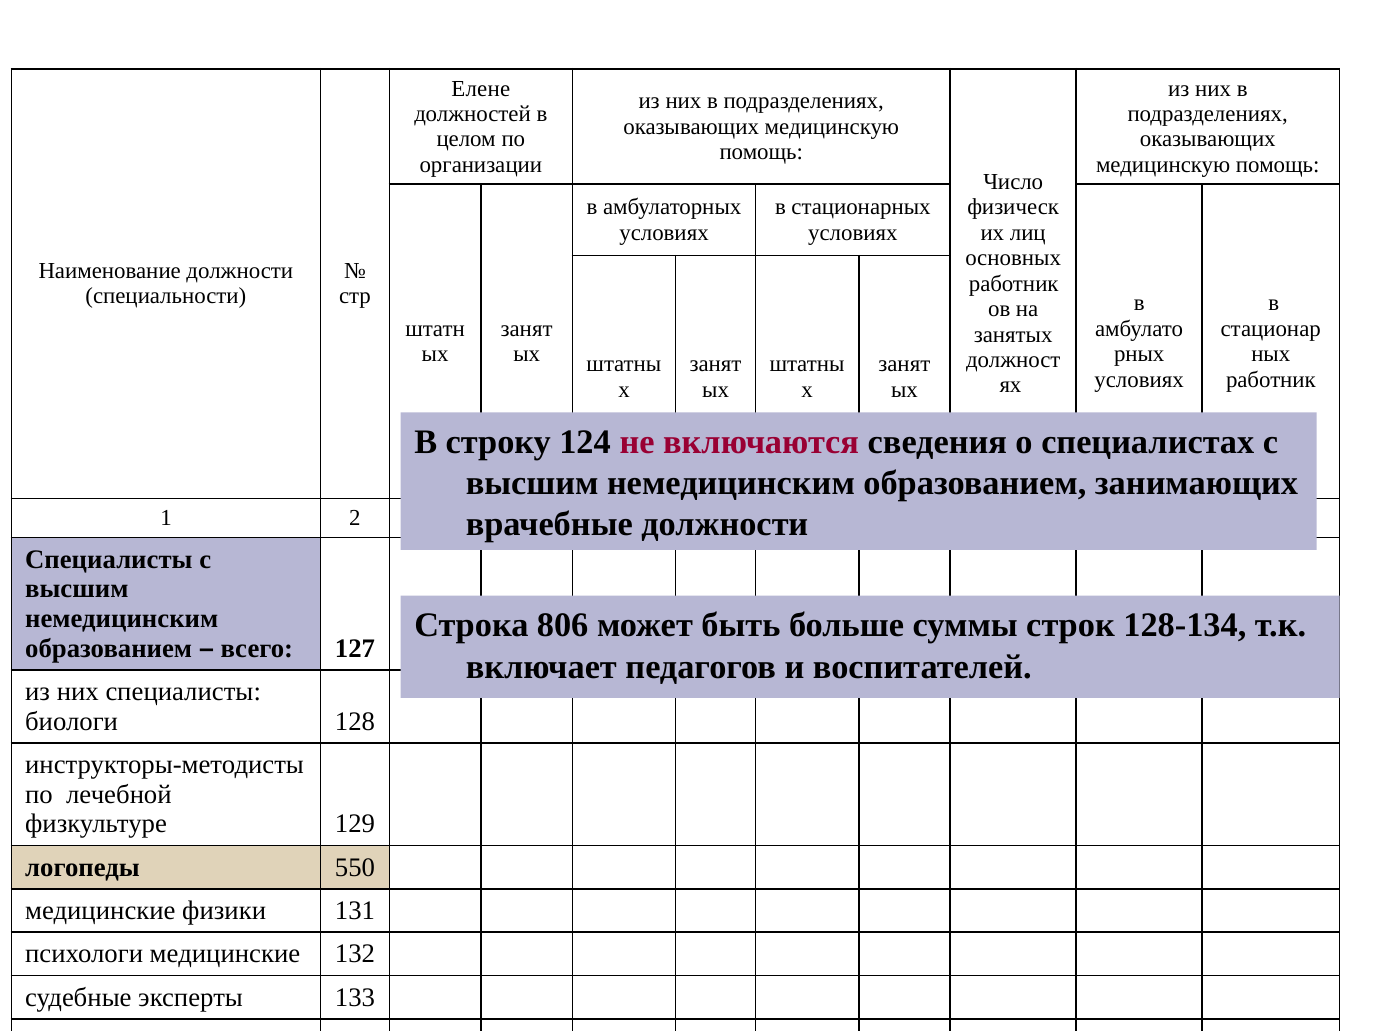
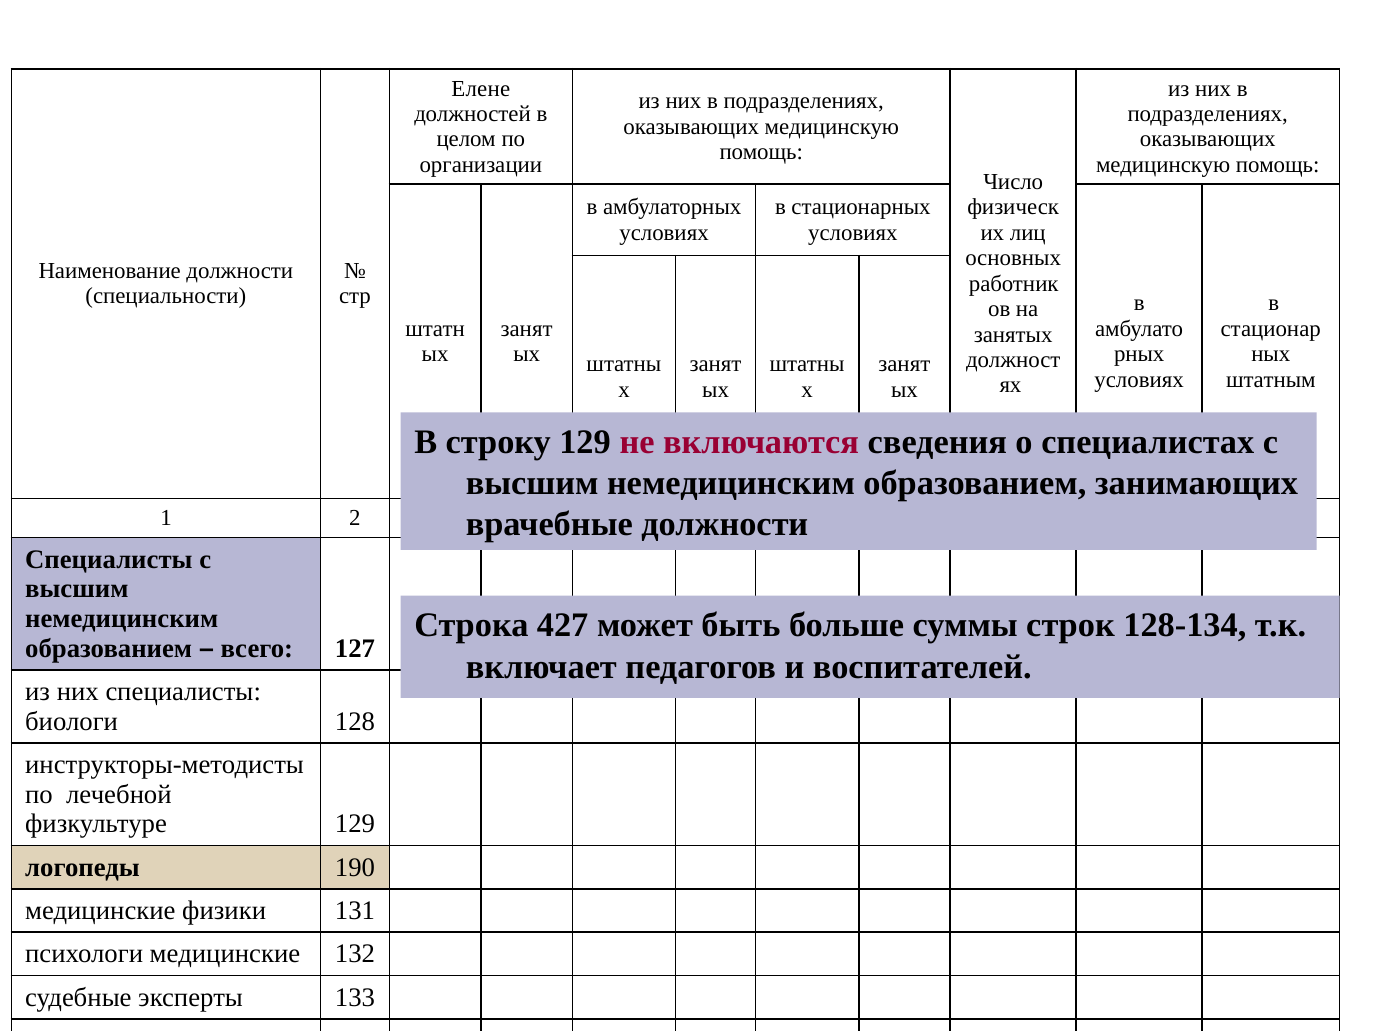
работник at (1271, 379): работник -> штатным
строку 124: 124 -> 129
806: 806 -> 427
550: 550 -> 190
